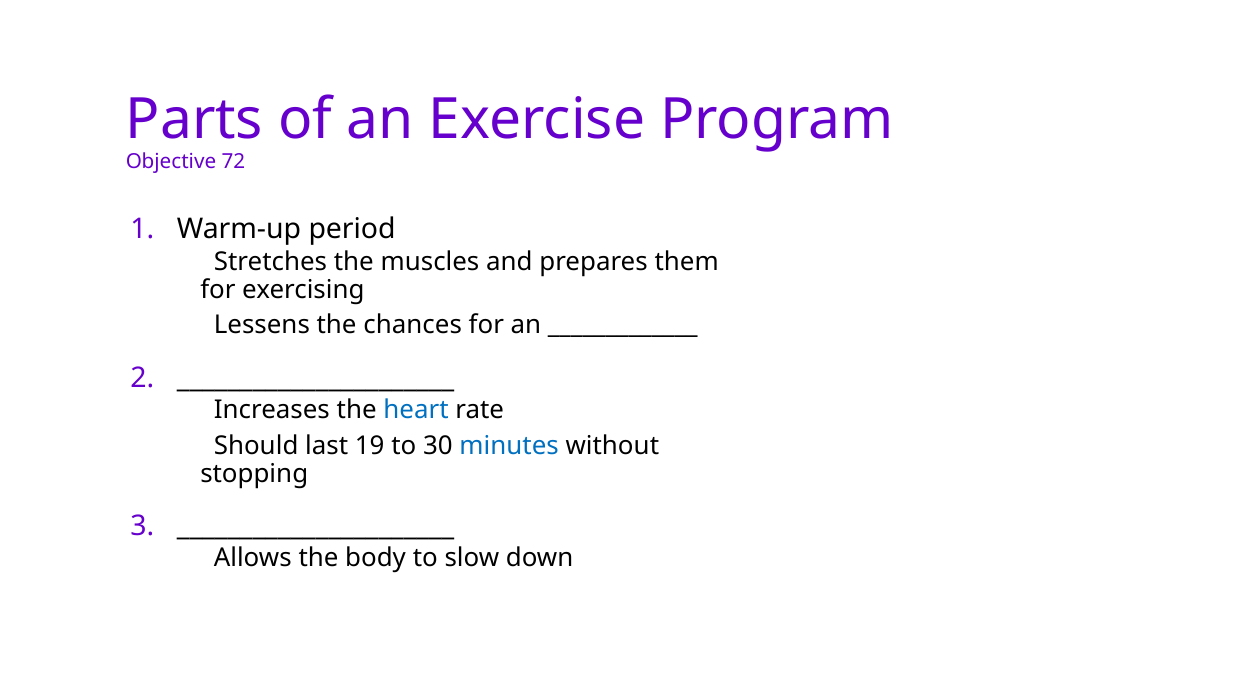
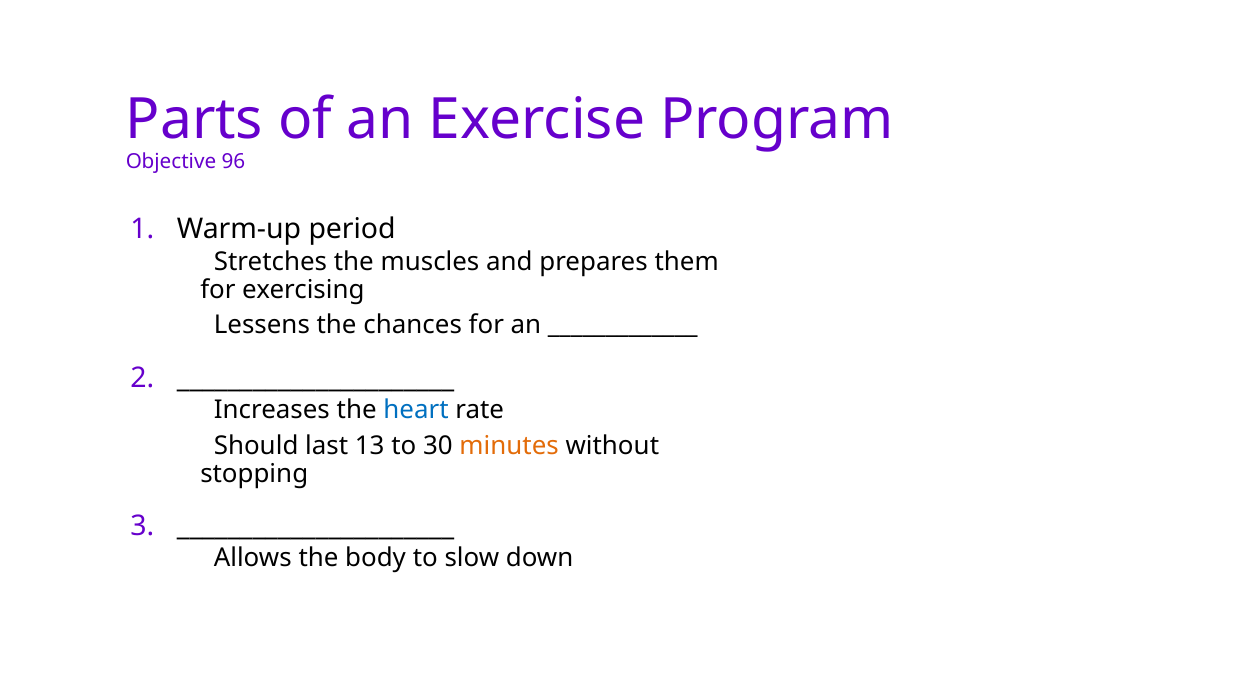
72: 72 -> 96
19: 19 -> 13
minutes colour: blue -> orange
